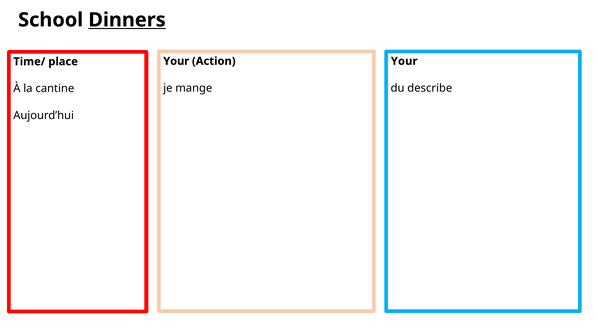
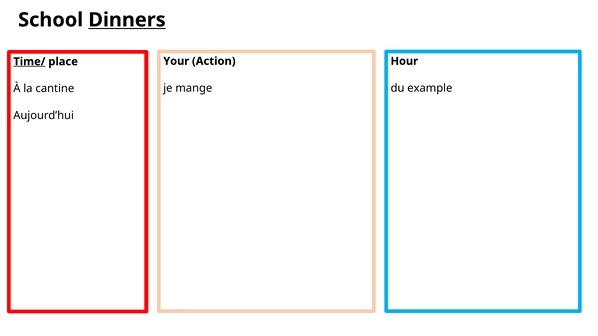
Your at (404, 61): Your -> Hour
Time/ underline: none -> present
describe: describe -> example
